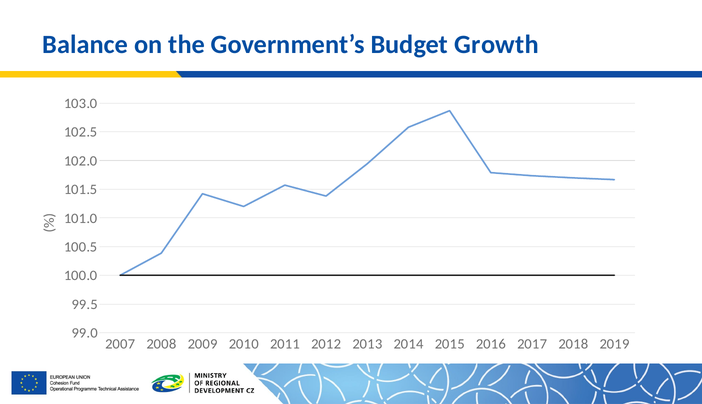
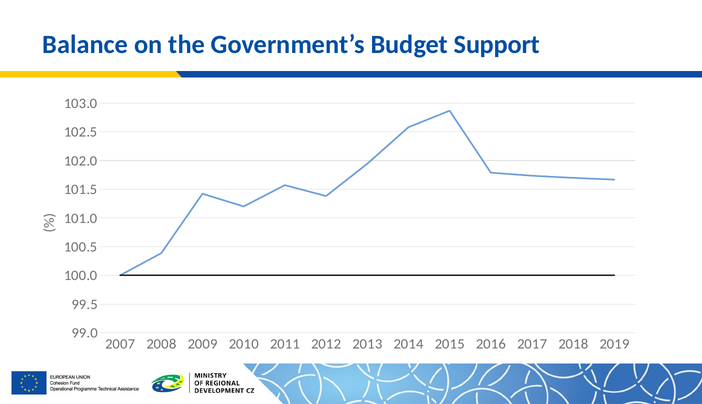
Growth: Growth -> Support
